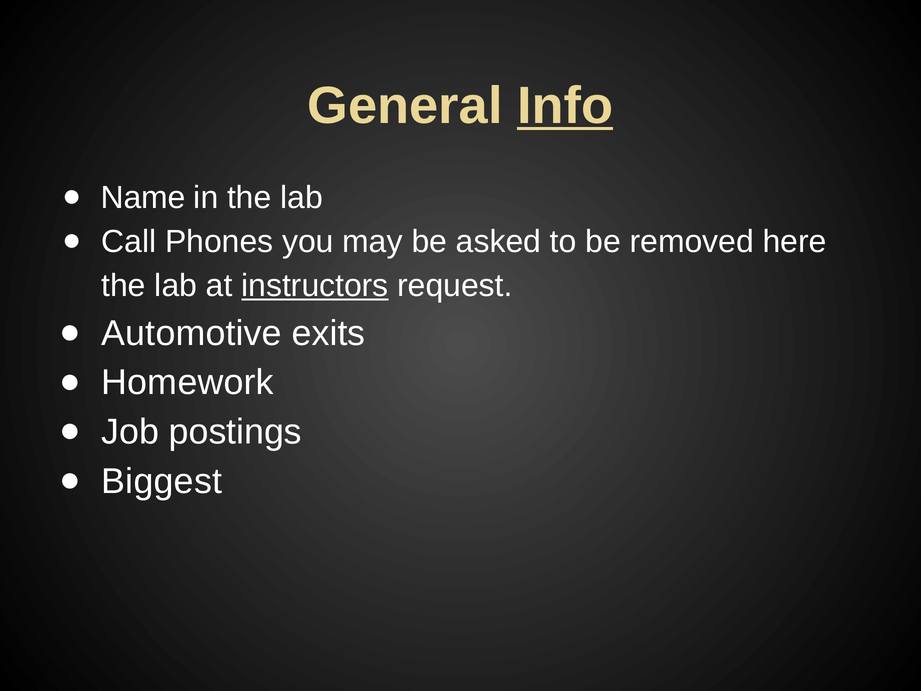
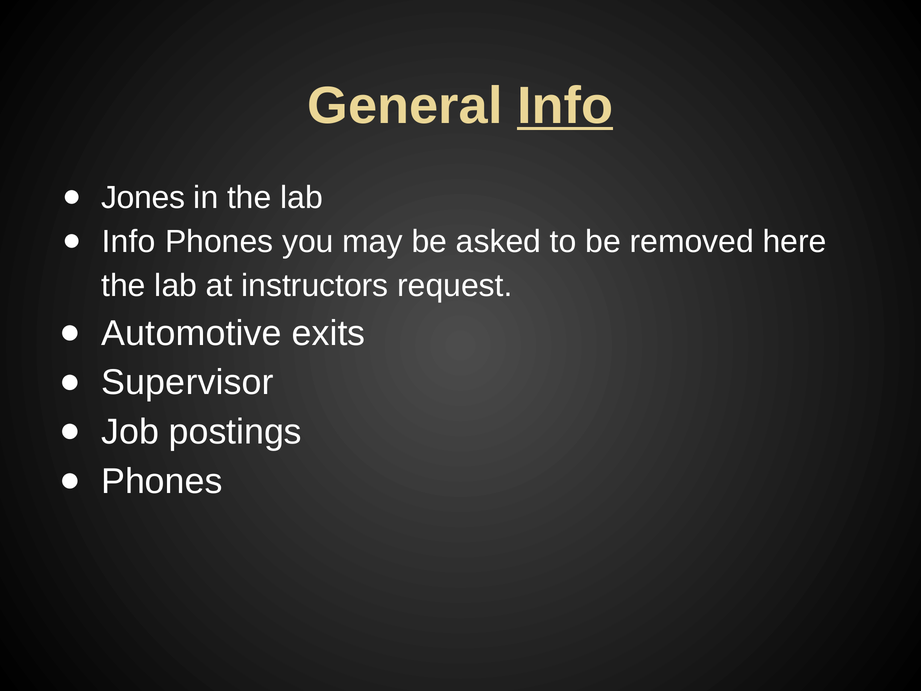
Name: Name -> Jones
Call at (129, 242): Call -> Info
instructors underline: present -> none
Homework: Homework -> Supervisor
Biggest at (162, 481): Biggest -> Phones
